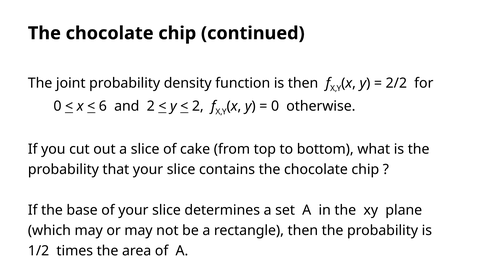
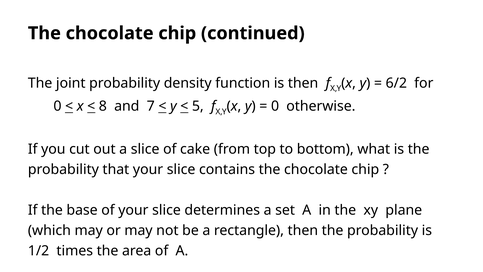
2/2: 2/2 -> 6/2
6: 6 -> 8
and 2: 2 -> 7
2 at (198, 106): 2 -> 5
